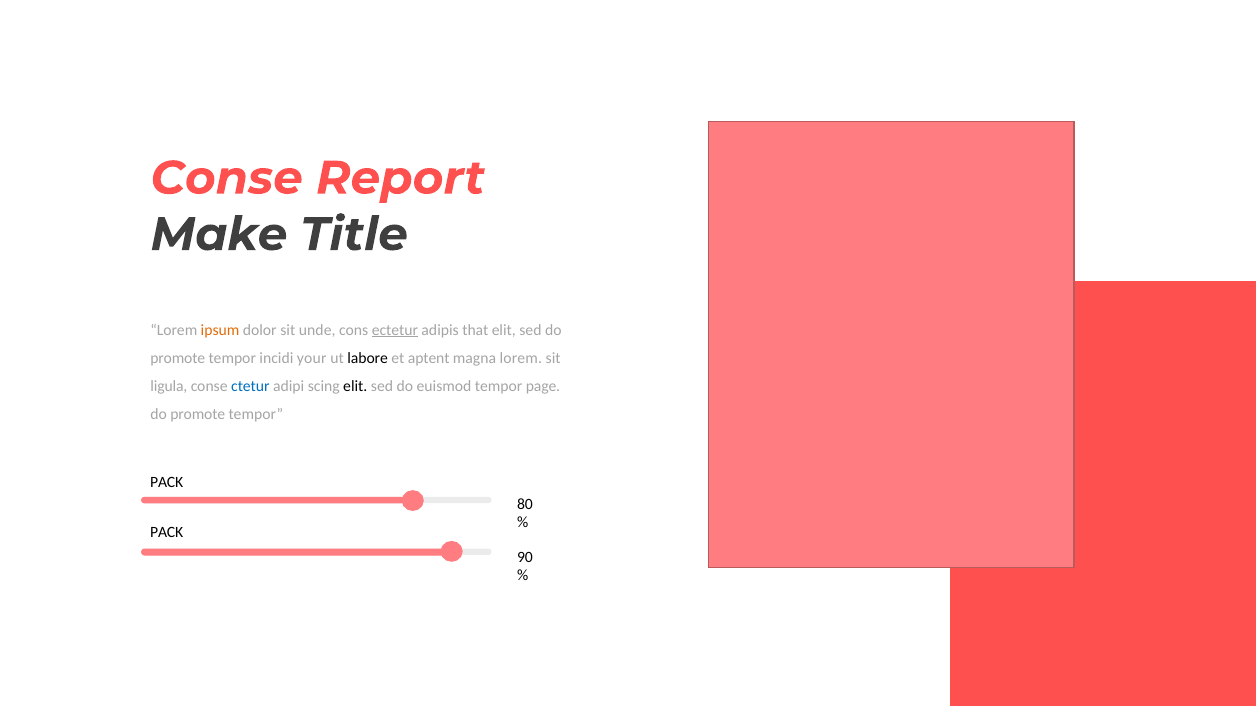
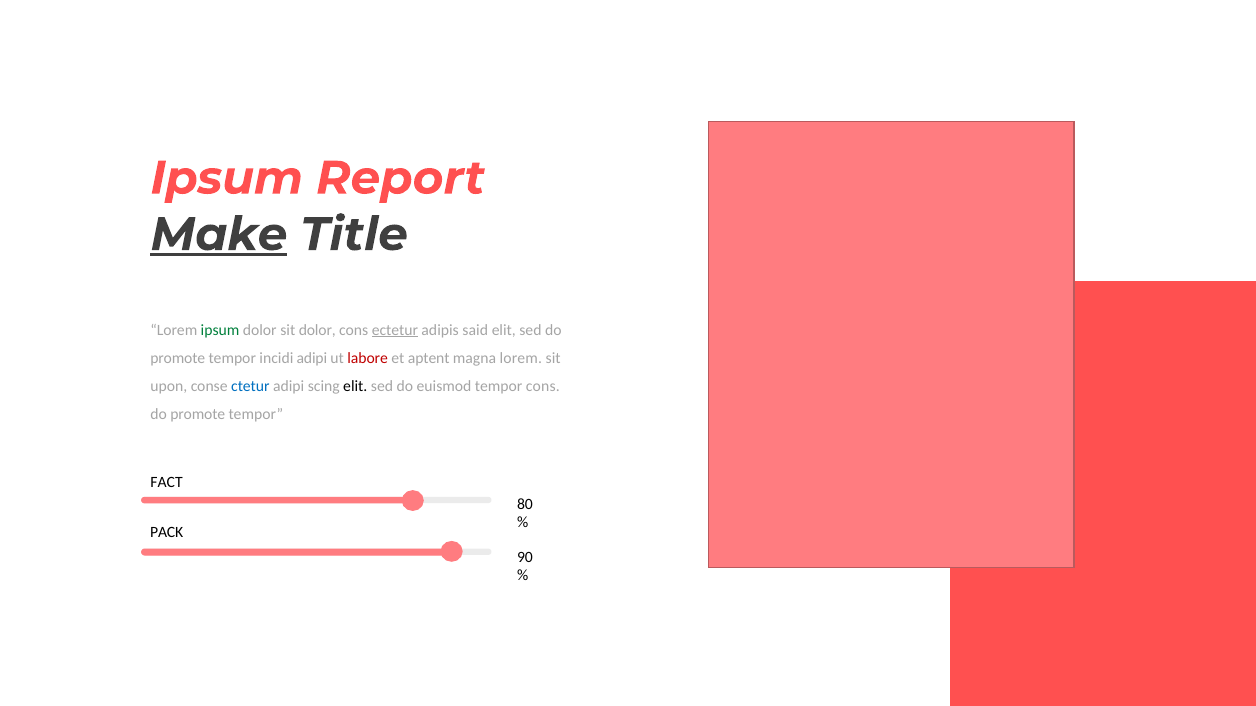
Conse at (227, 178): Conse -> Ipsum
Make underline: none -> present
ipsum at (220, 330) colour: orange -> green
sit unde: unde -> dolor
that: that -> said
incidi your: your -> adipi
labore colour: black -> red
ligula: ligula -> upon
tempor page: page -> cons
PACK at (167, 483): PACK -> FACT
